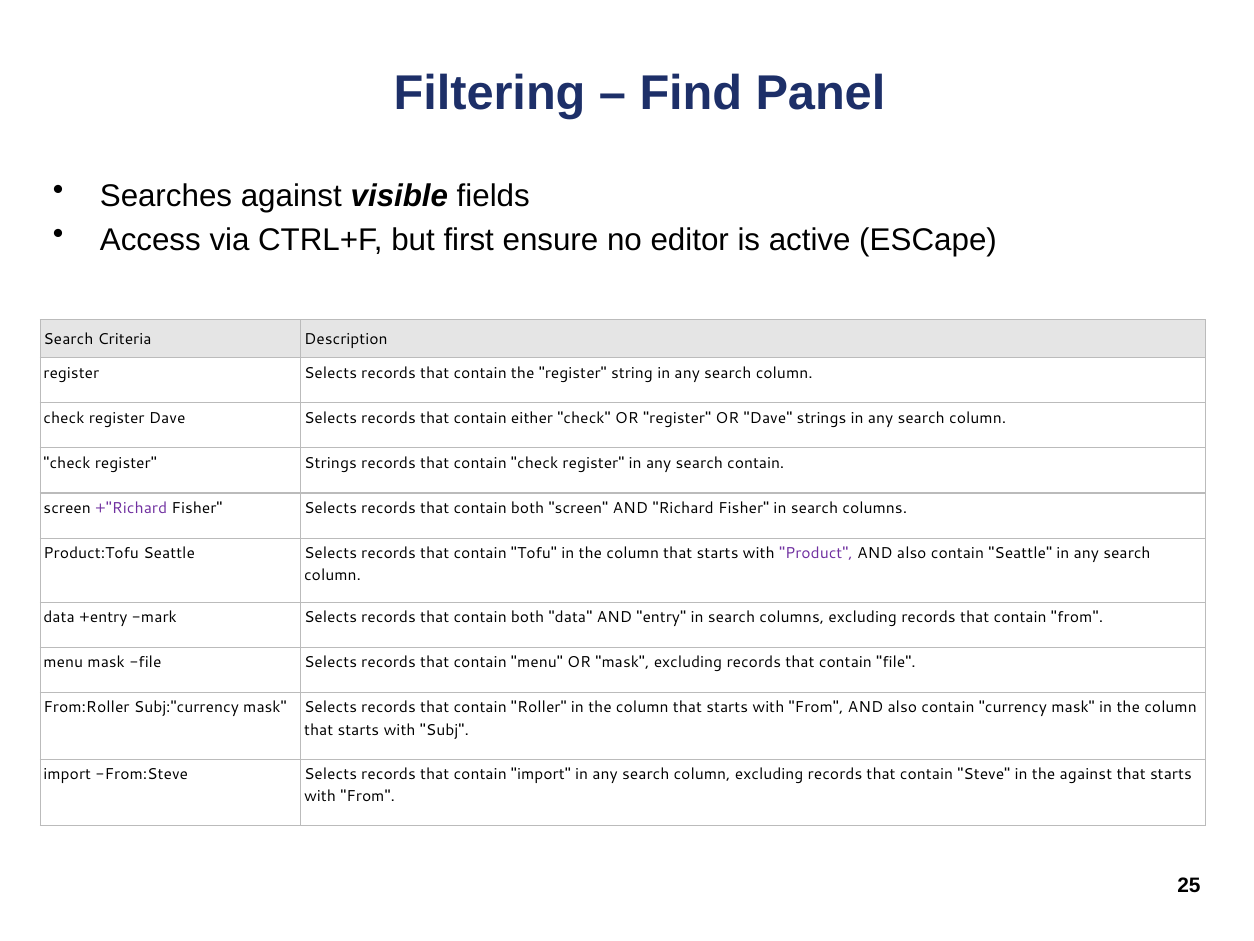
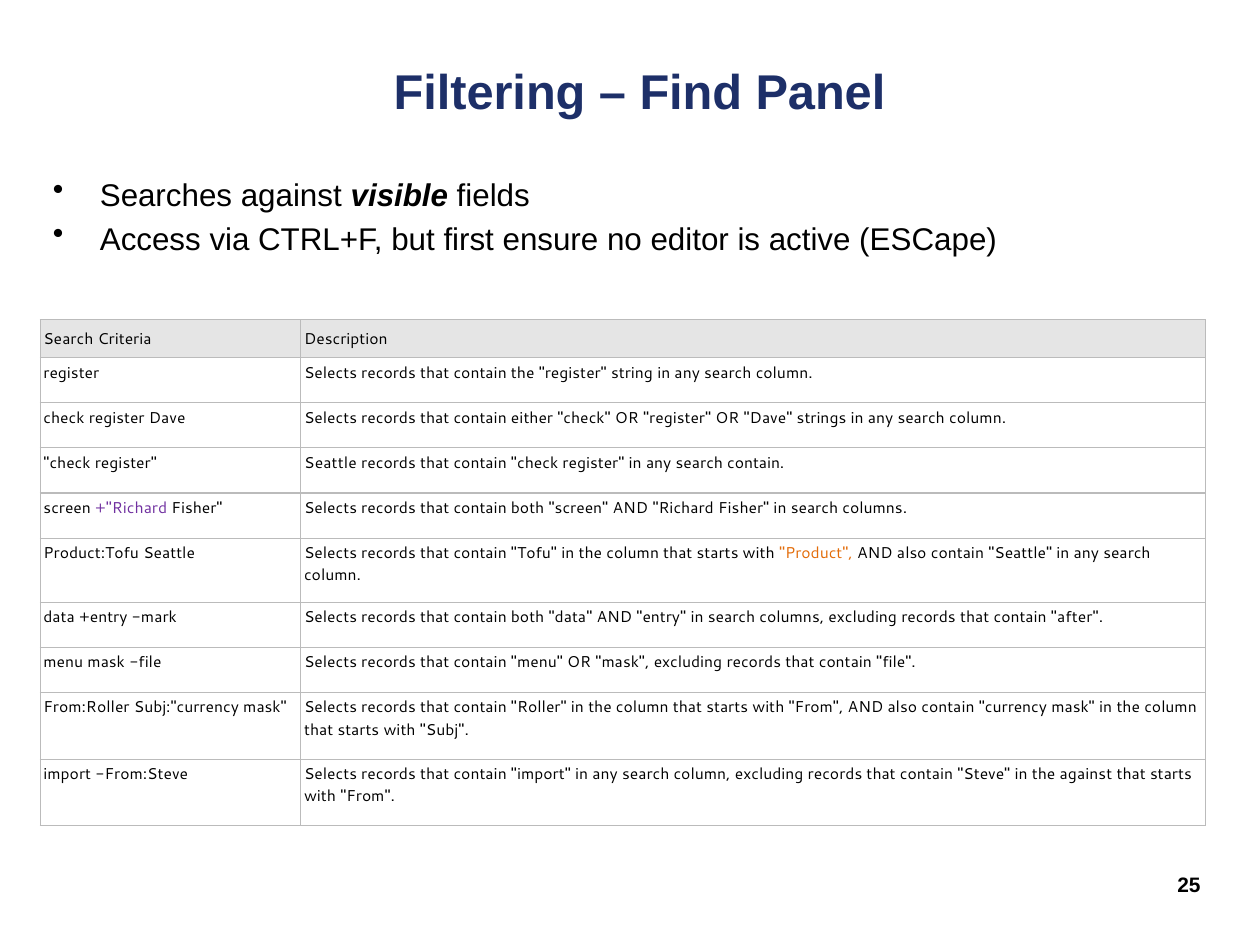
register Strings: Strings -> Seattle
Product colour: purple -> orange
contain from: from -> after
